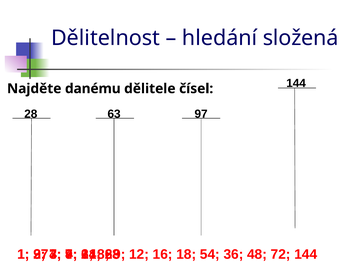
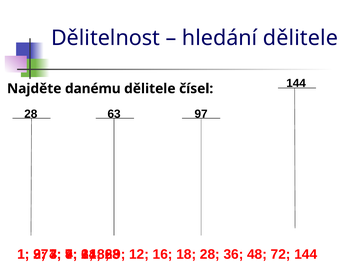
hledání složená: složená -> dělitele
18 54: 54 -> 28
